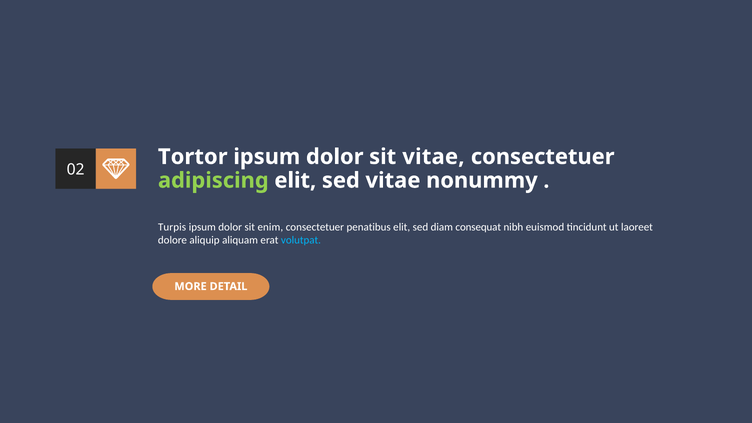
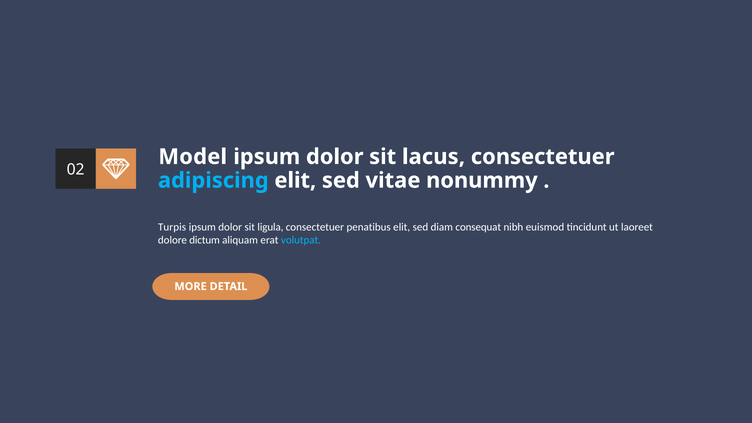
Tortor: Tortor -> Model
sit vitae: vitae -> lacus
adipiscing colour: light green -> light blue
enim: enim -> ligula
aliquip: aliquip -> dictum
